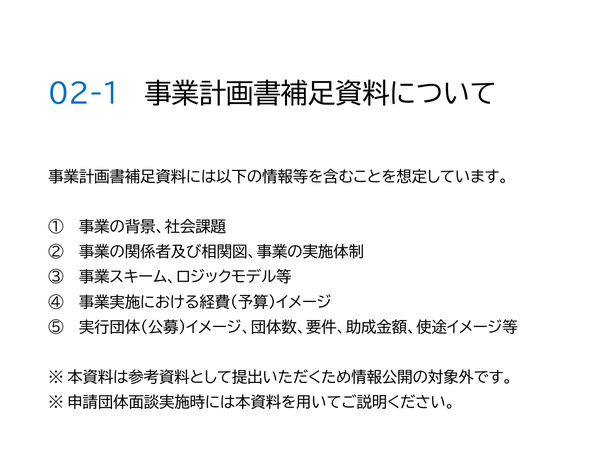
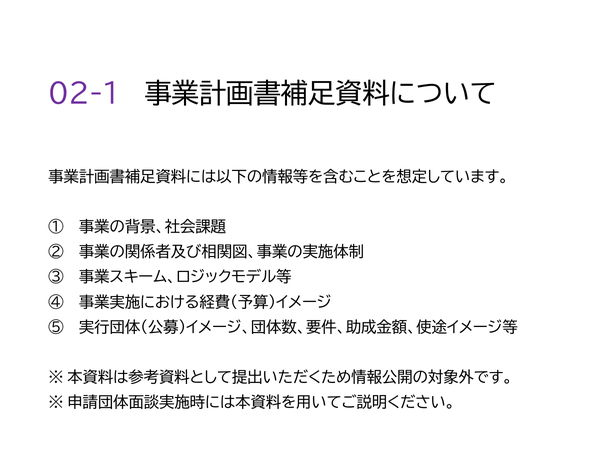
02-1 colour: blue -> purple
